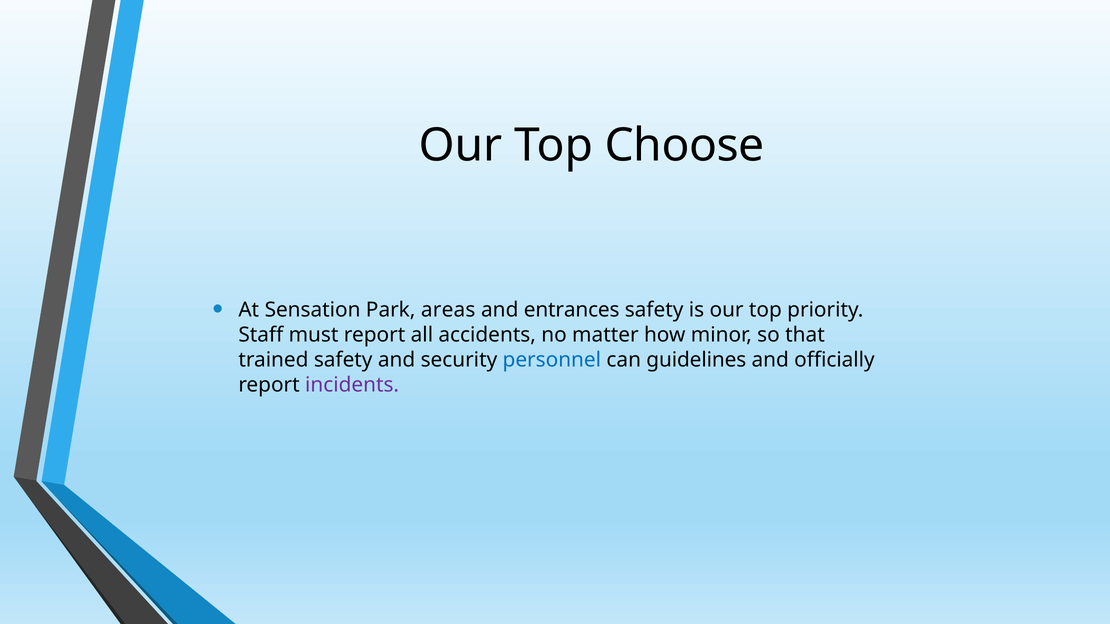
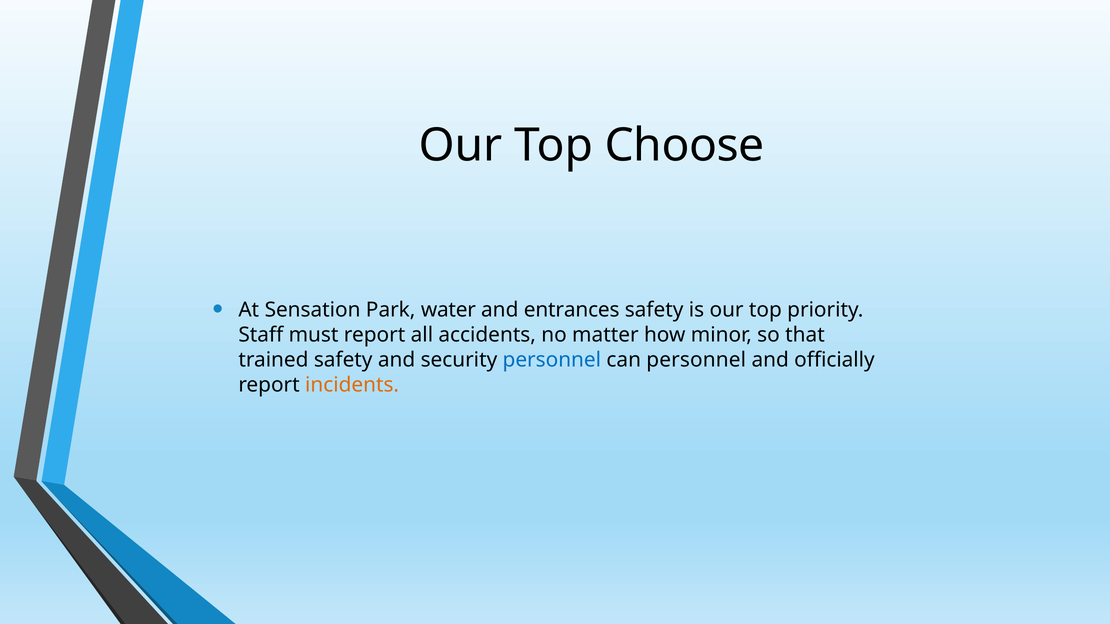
areas: areas -> water
can guidelines: guidelines -> personnel
incidents colour: purple -> orange
